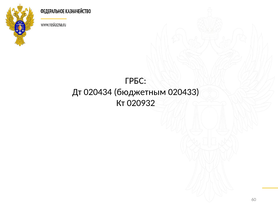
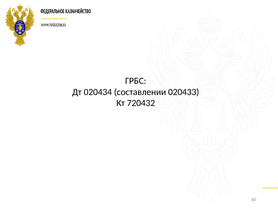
бюджетным: бюджетным -> составлении
020932: 020932 -> 720432
